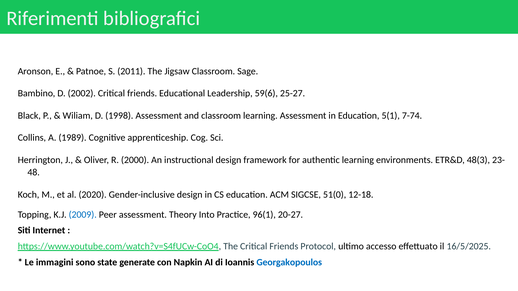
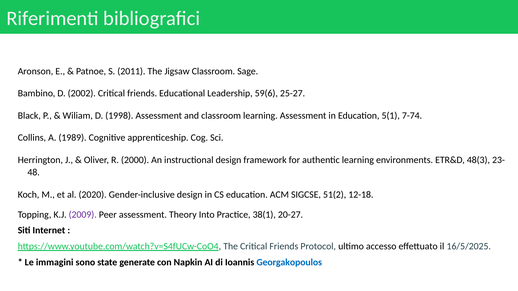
51(0: 51(0 -> 51(2
2009 colour: blue -> purple
96(1: 96(1 -> 38(1
